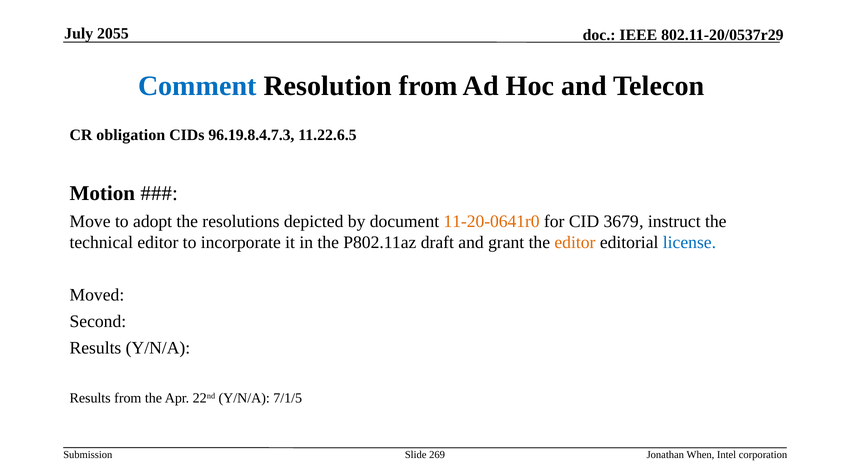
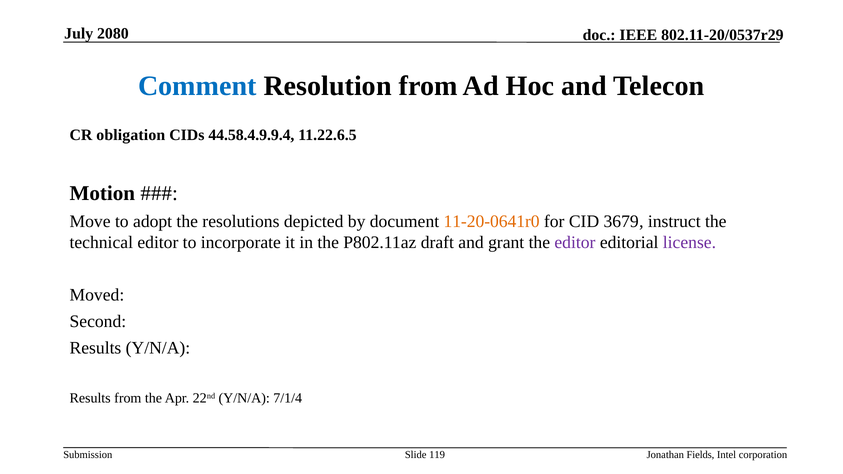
2055: 2055 -> 2080
96.19.8.4.7.3: 96.19.8.4.7.3 -> 44.58.4.9.9.4
editor at (575, 242) colour: orange -> purple
license colour: blue -> purple
7/1/5: 7/1/5 -> 7/1/4
269: 269 -> 119
When: When -> Fields
